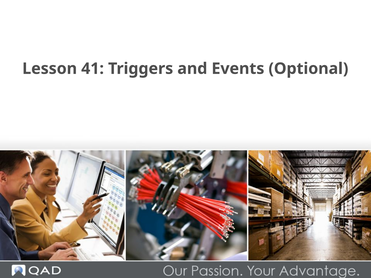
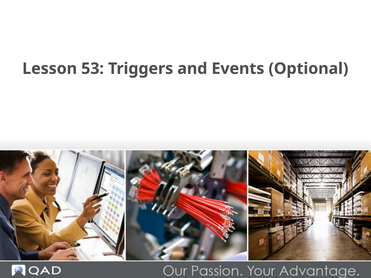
41: 41 -> 53
